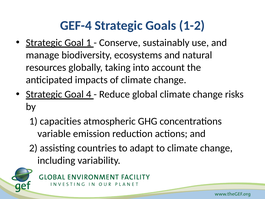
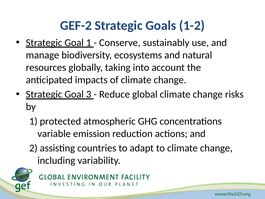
GEF-4: GEF-4 -> GEF-2
4: 4 -> 3
capacities: capacities -> protected
